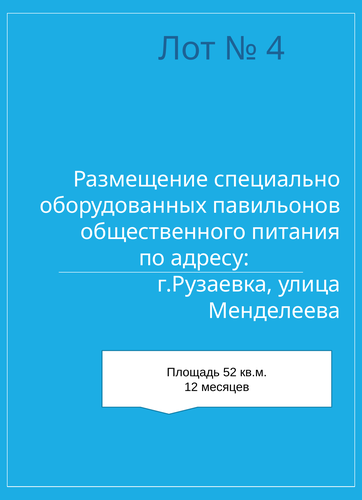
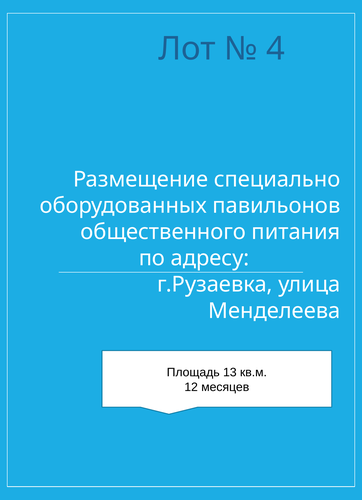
52: 52 -> 13
